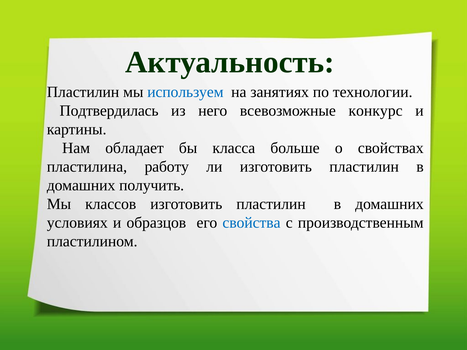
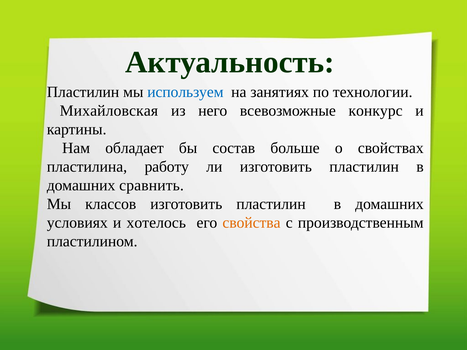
Подтвердилась: Подтвердилась -> Михайловская
класса: класса -> состав
получить: получить -> сравнить
образцов: образцов -> хотелось
свойства colour: blue -> orange
